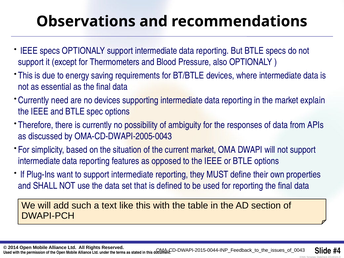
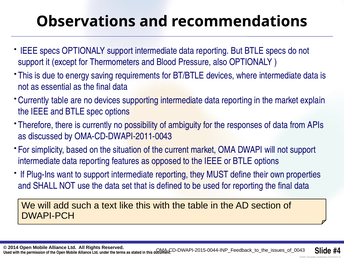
Currently need: need -> table
OMA-CD-DWAPI-2005-0043: OMA-CD-DWAPI-2005-0043 -> OMA-CD-DWAPI-2011-0043
